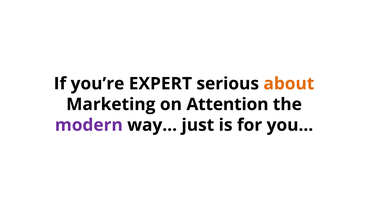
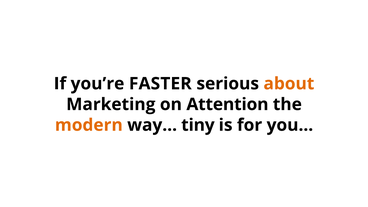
EXPERT: EXPERT -> FASTER
modern colour: purple -> orange
just: just -> tiny
